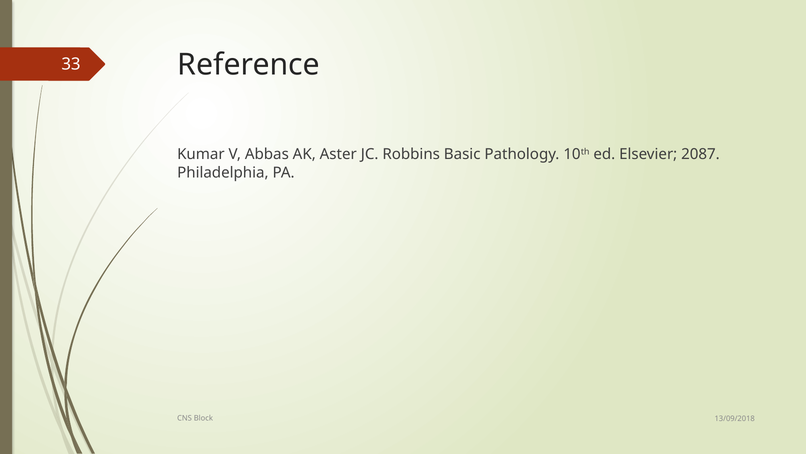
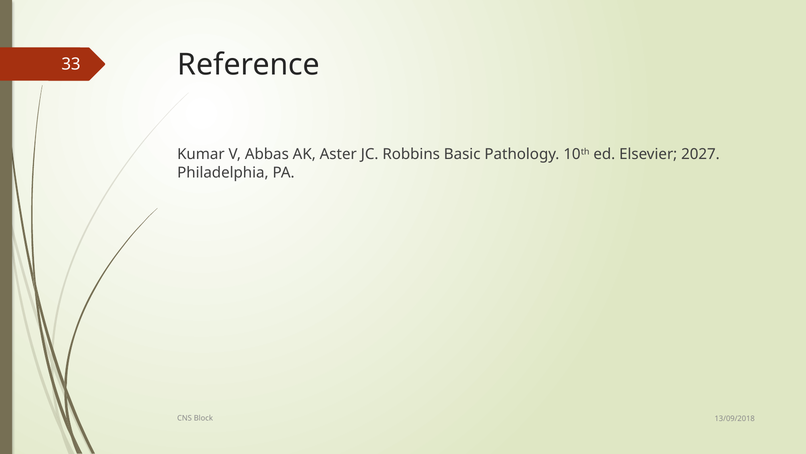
2087: 2087 -> 2027
